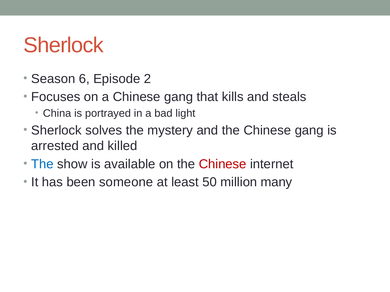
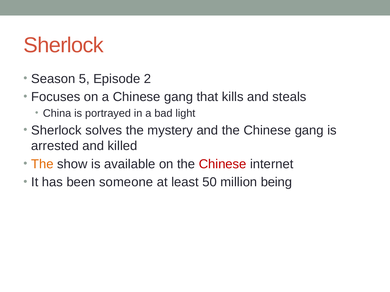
6: 6 -> 5
The at (42, 164) colour: blue -> orange
many: many -> being
